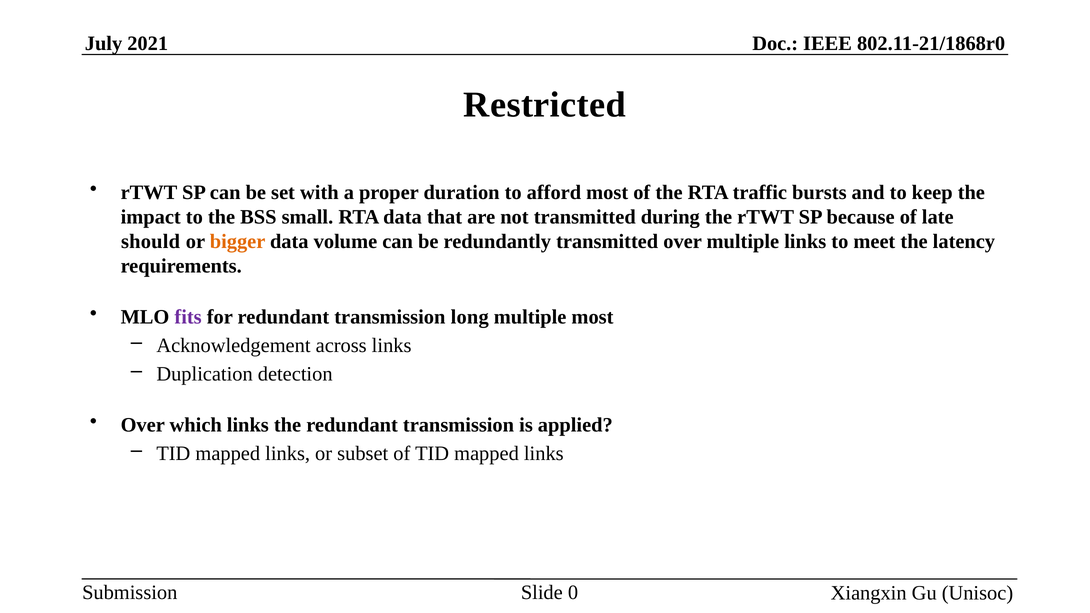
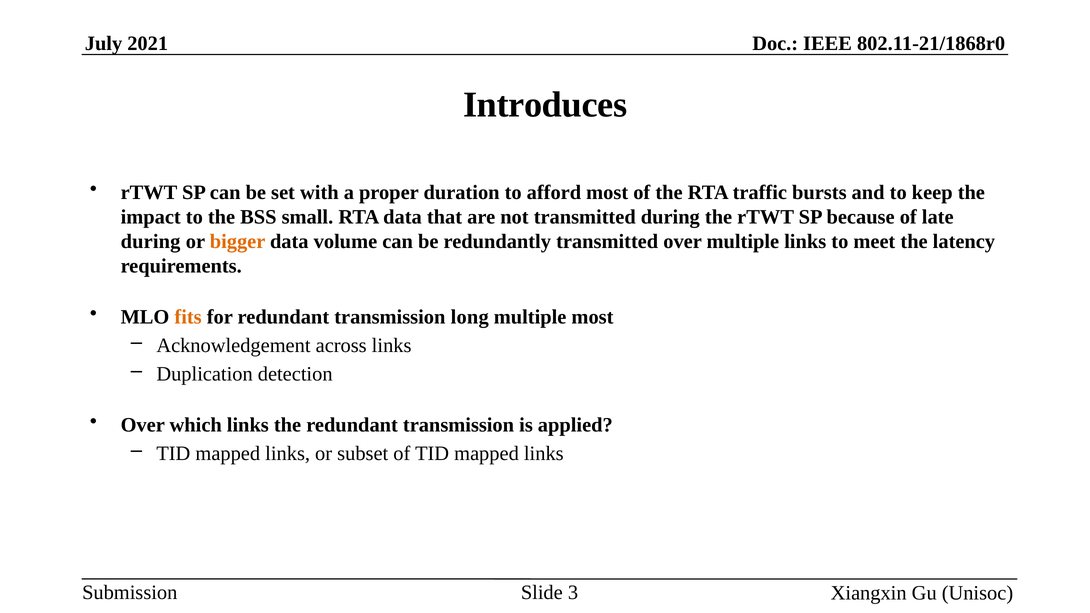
Restricted: Restricted -> Introduces
should at (151, 241): should -> during
fits colour: purple -> orange
0: 0 -> 3
